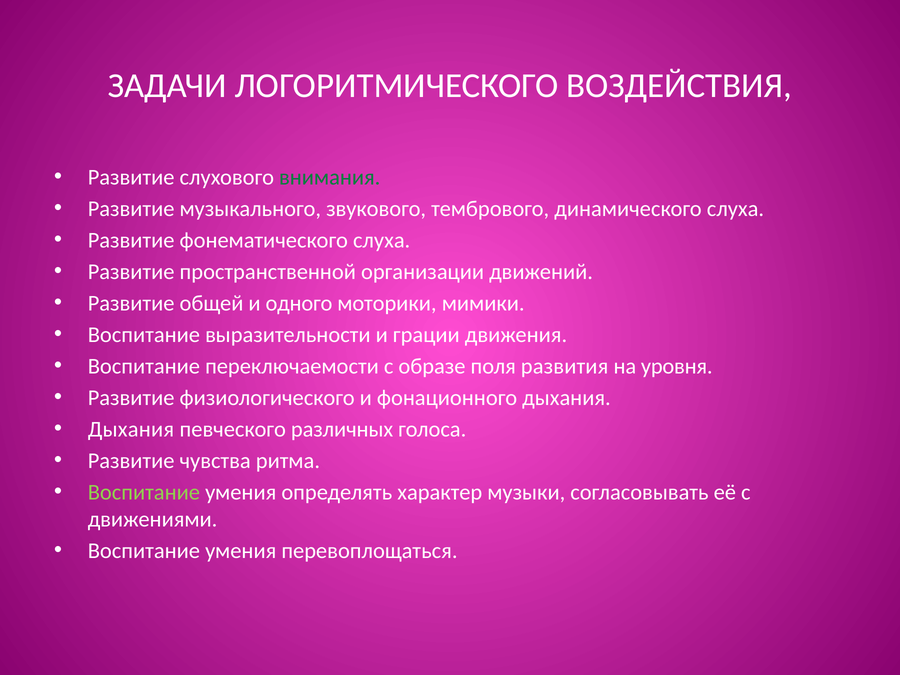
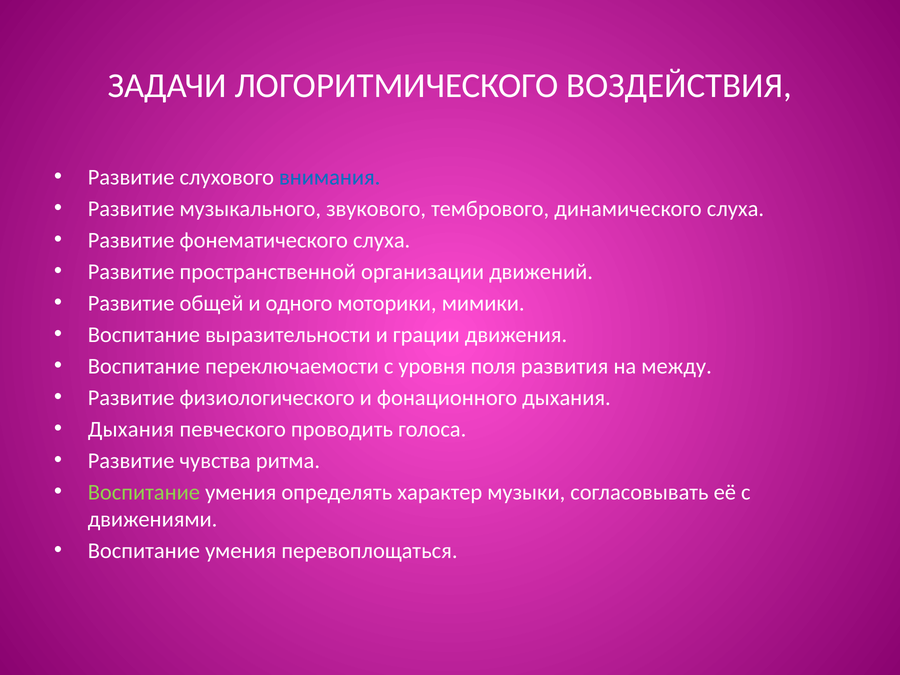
внимания colour: green -> blue
образе: образе -> уровня
уровня: уровня -> между
различных: различных -> проводить
